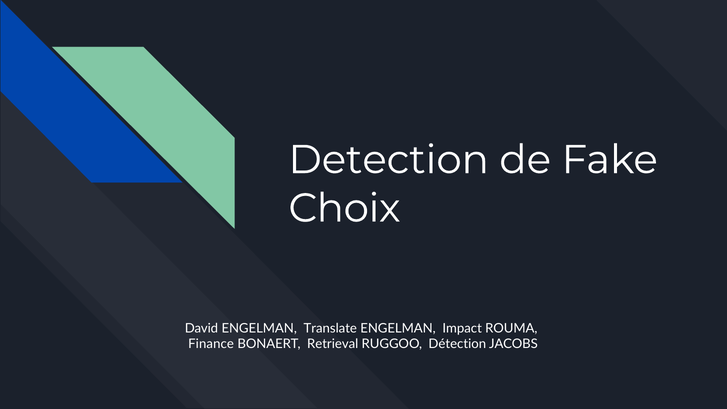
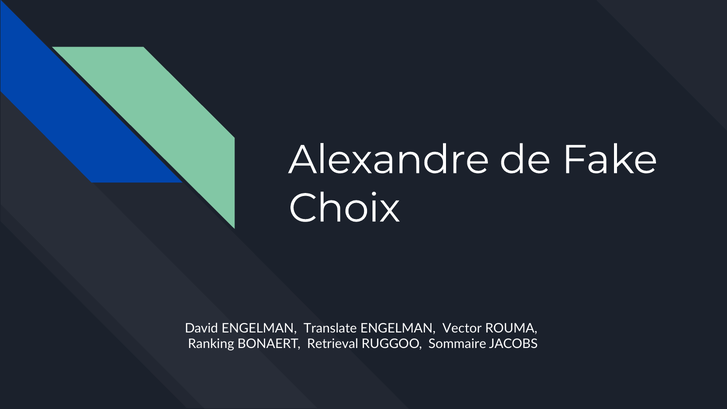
Detection: Detection -> Alexandre
Impact: Impact -> Vector
Finance: Finance -> Ranking
Détection: Détection -> Sommaire
